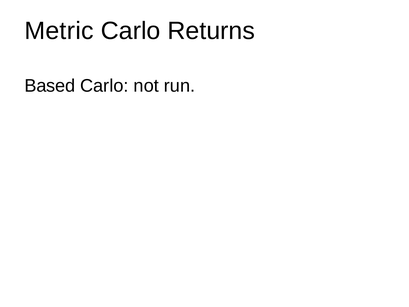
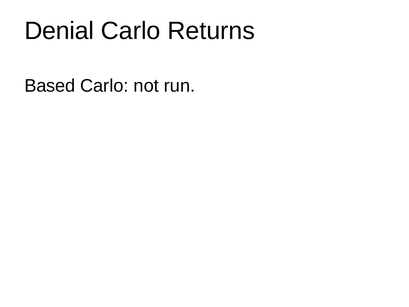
Metric: Metric -> Denial
